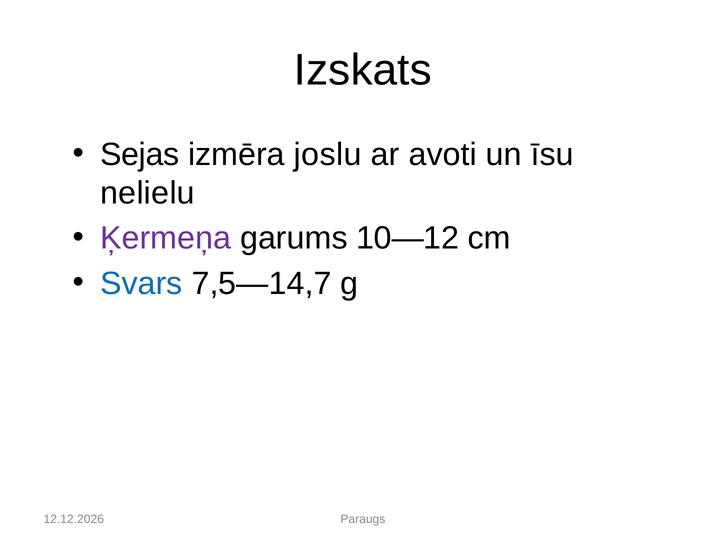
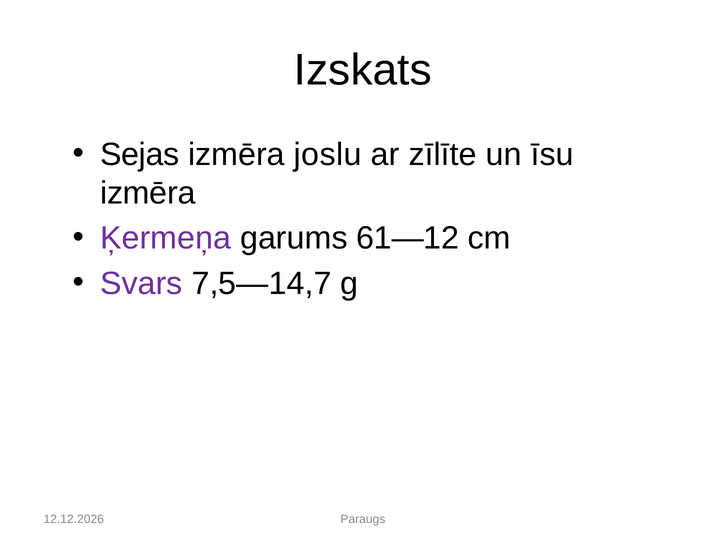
avoti: avoti -> zīlīte
nelielu at (148, 193): nelielu -> izmēra
10—12: 10—12 -> 61—12
Svars colour: blue -> purple
